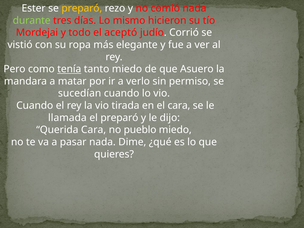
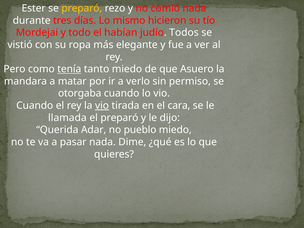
durante colour: light green -> white
aceptó: aceptó -> habían
Corrió: Corrió -> Todos
sucedían: sucedían -> otorgaba
vio at (102, 106) underline: none -> present
Querida Cara: Cara -> Adar
